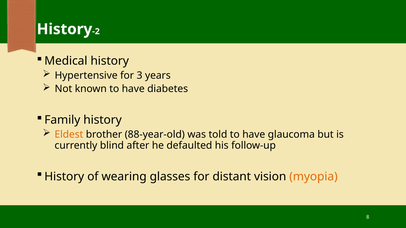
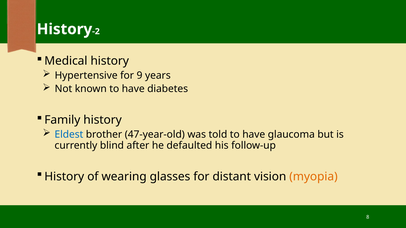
3: 3 -> 9
Eldest colour: orange -> blue
88-year-old: 88-year-old -> 47-year-old
